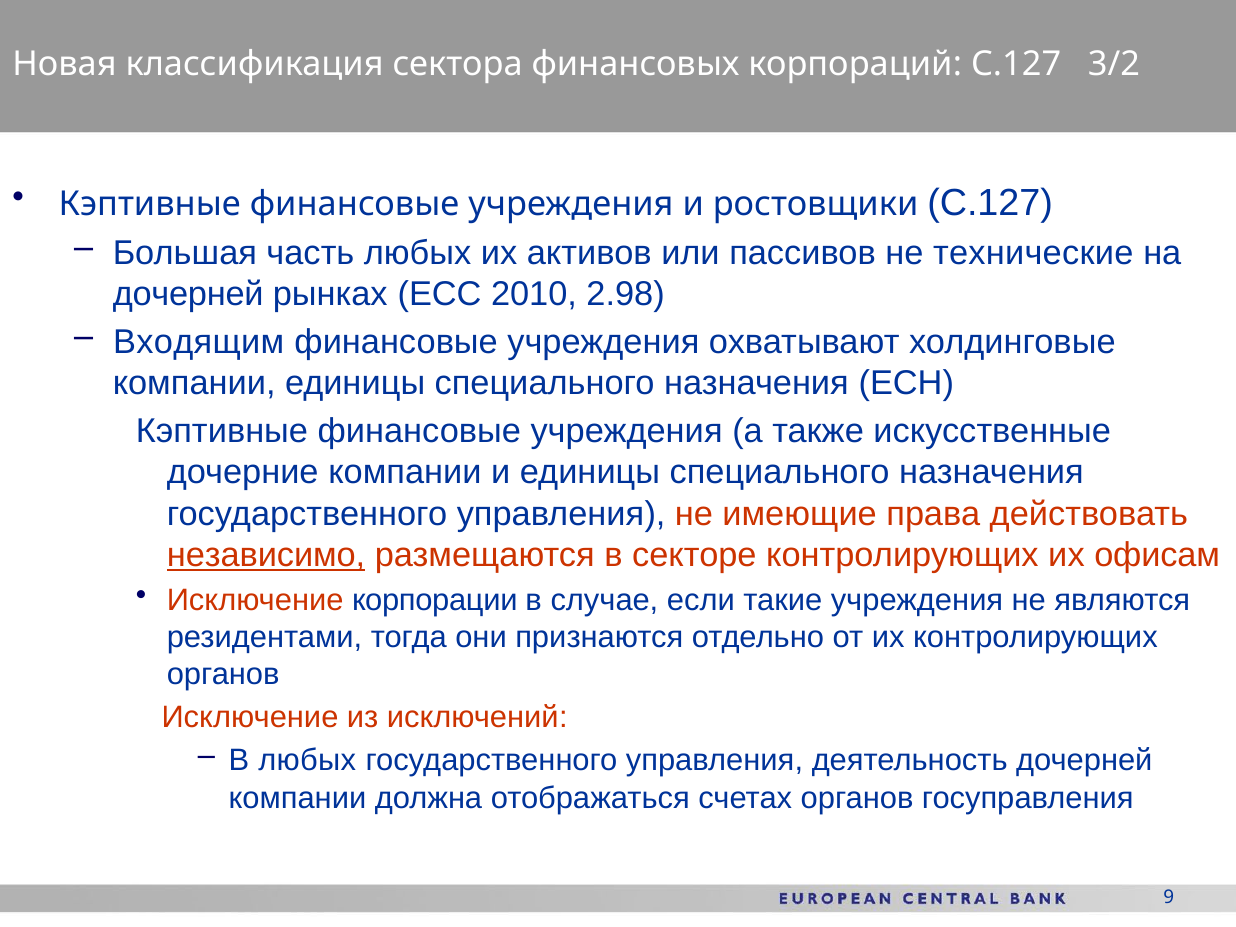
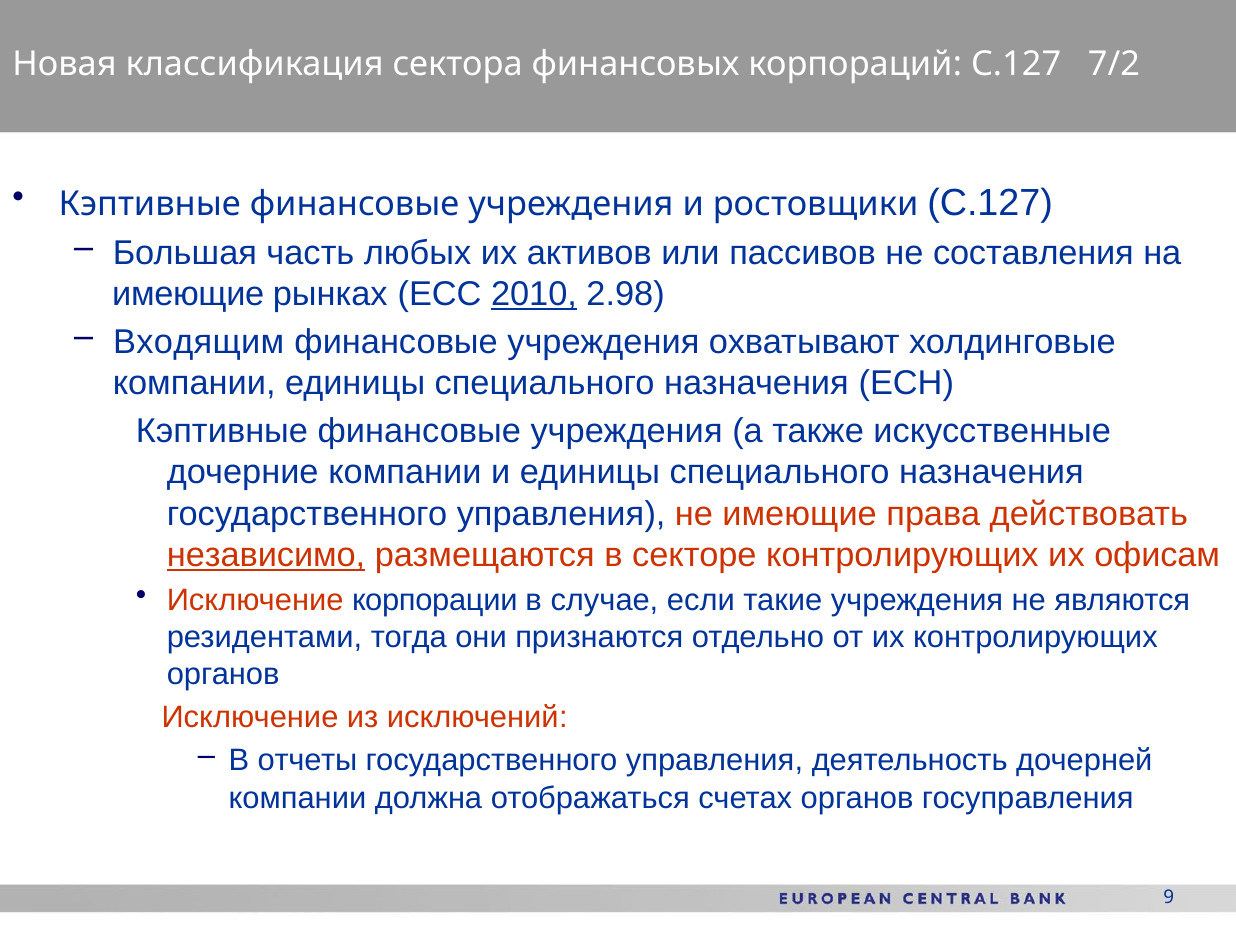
3/2: 3/2 -> 7/2
технические: технические -> составления
дочерней at (188, 294): дочерней -> имеющие
2010 underline: none -> present
В любых: любых -> отчеты
